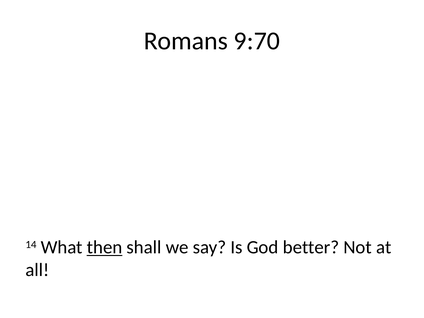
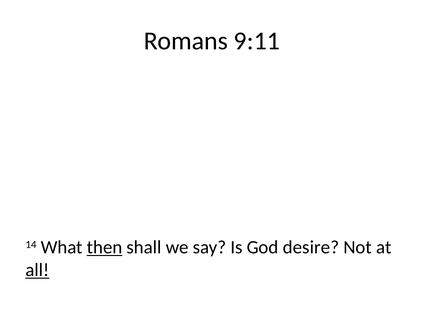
9:70: 9:70 -> 9:11
better: better -> desire
all underline: none -> present
